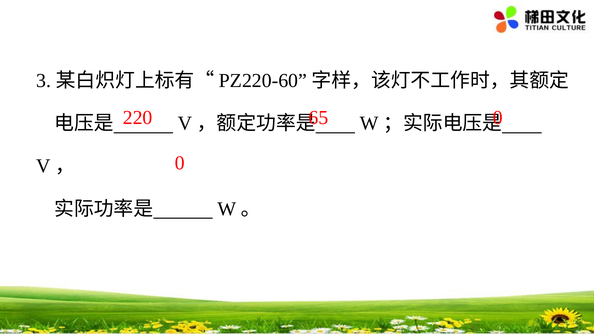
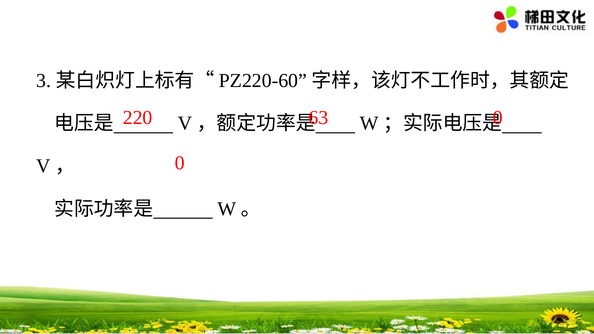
65: 65 -> 63
